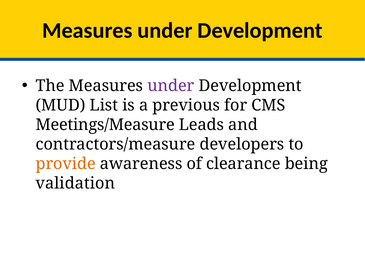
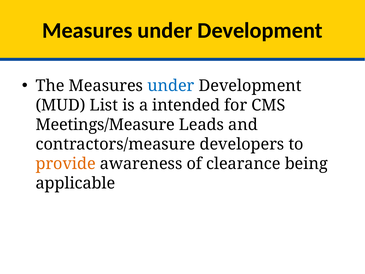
under at (171, 86) colour: purple -> blue
previous: previous -> intended
validation: validation -> applicable
